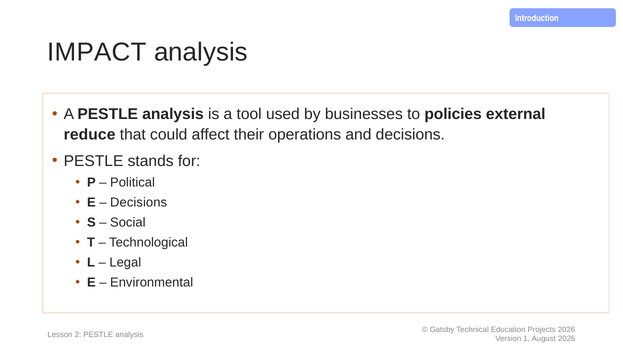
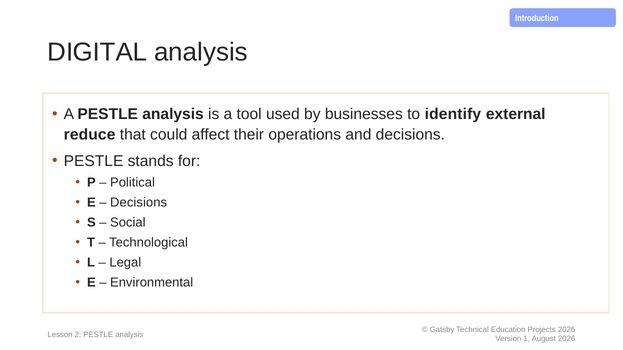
IMPACT: IMPACT -> DIGITAL
policies: policies -> identify
